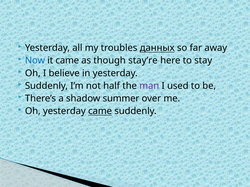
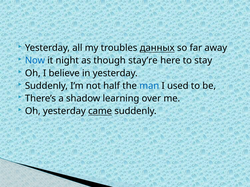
it came: came -> night
man colour: purple -> blue
summer: summer -> learning
